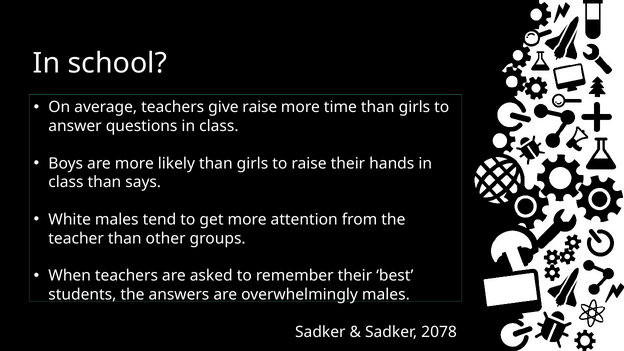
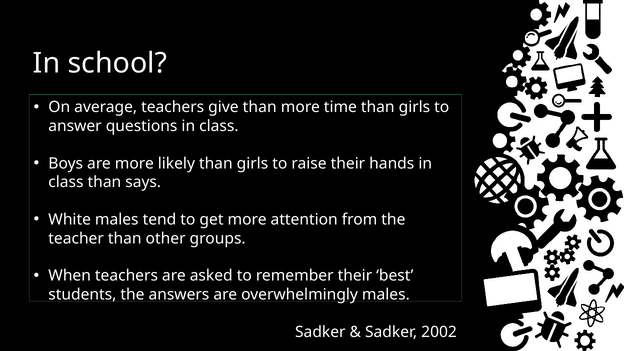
give raise: raise -> than
2078: 2078 -> 2002
